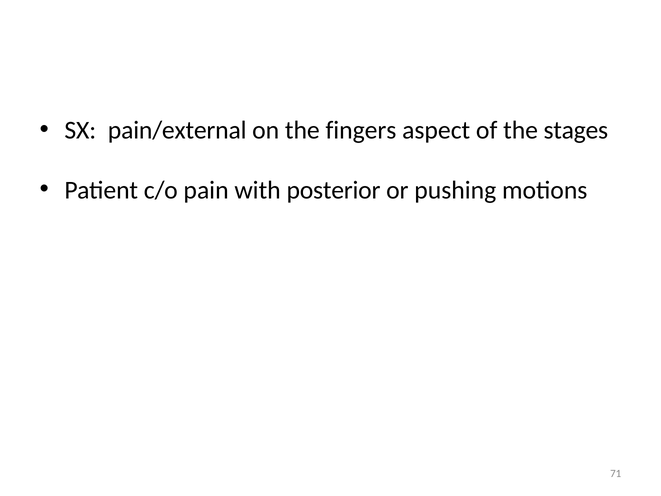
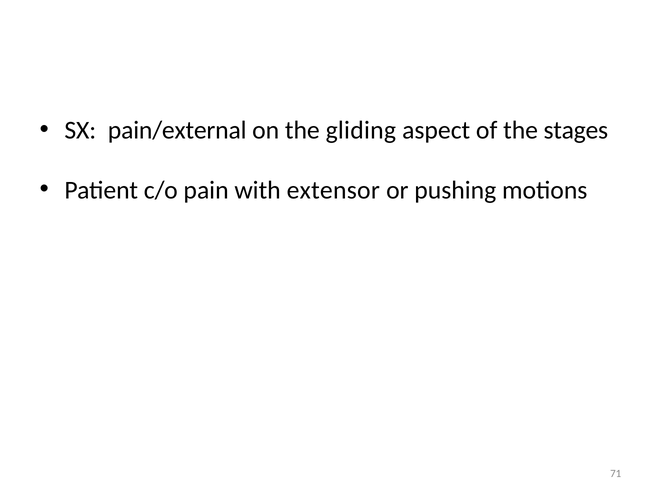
fingers: fingers -> gliding
posterior: posterior -> extensor
